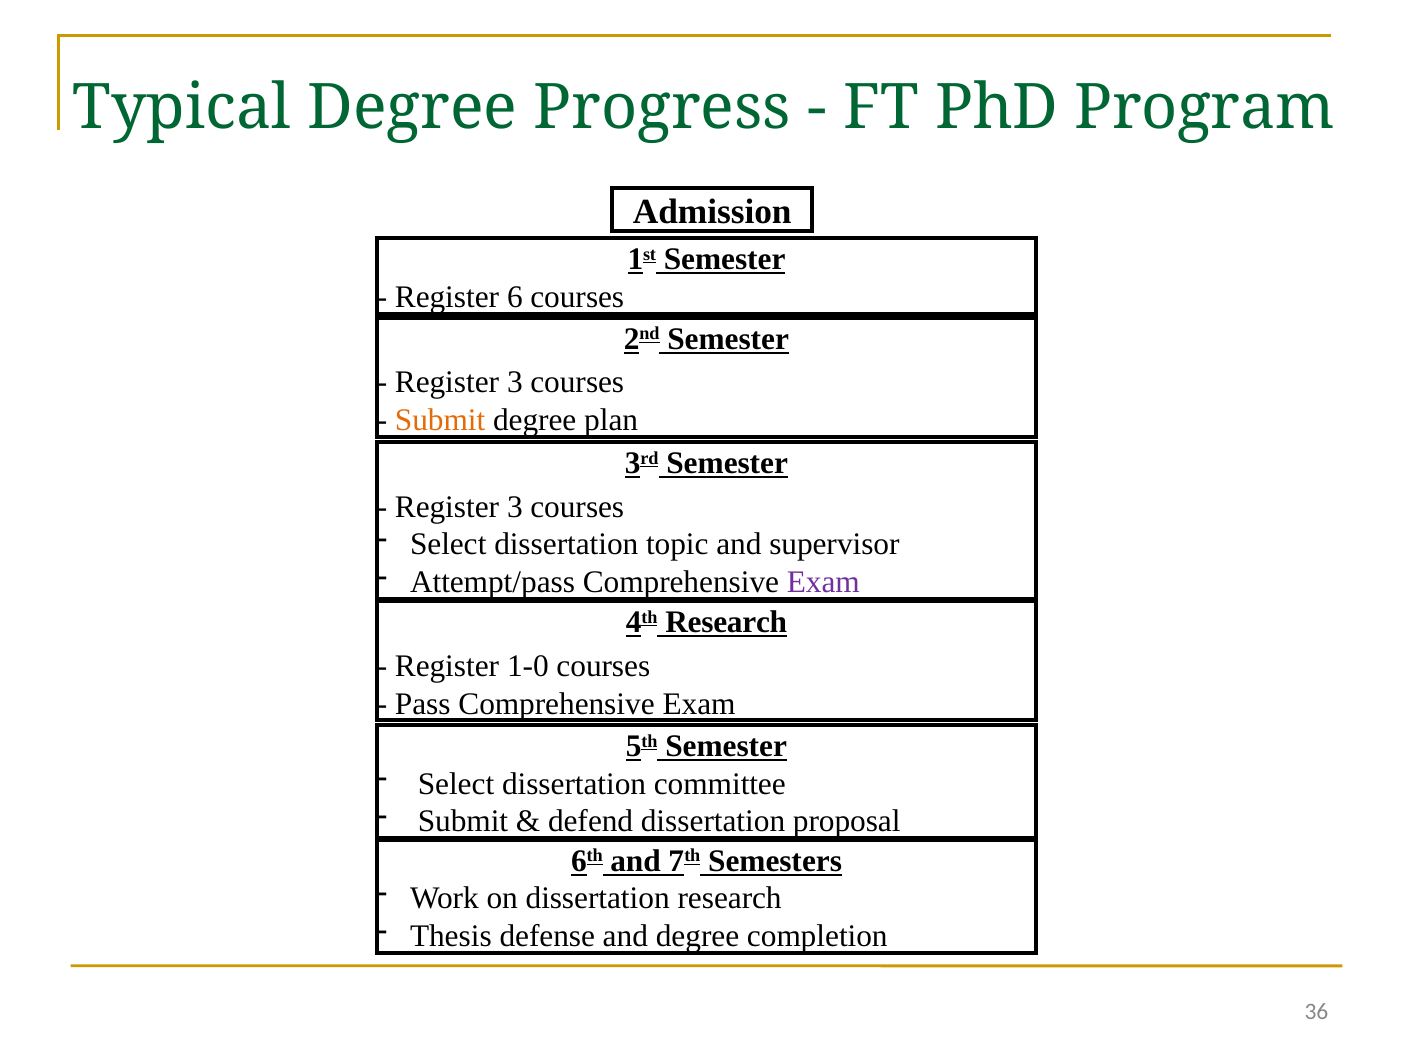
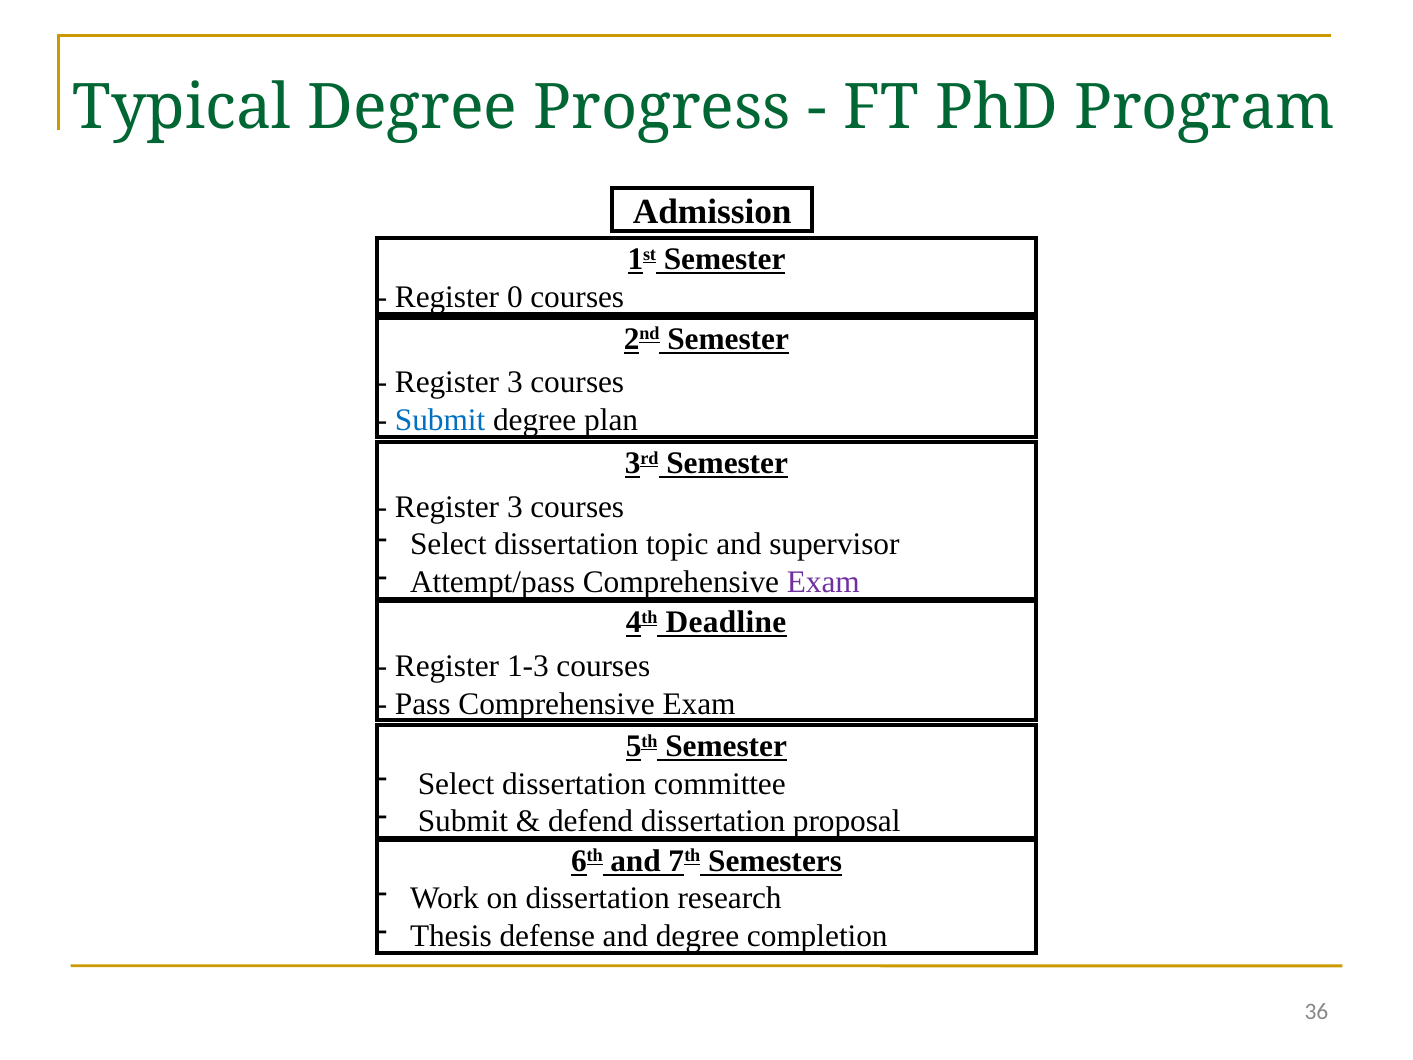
6: 6 -> 0
Submit at (440, 420) colour: orange -> blue
4th Research: Research -> Deadline
1-0: 1-0 -> 1-3
